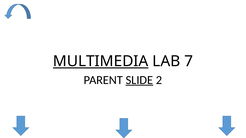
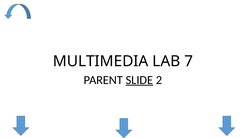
MULTIMEDIA underline: present -> none
